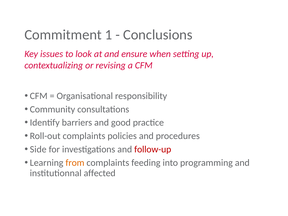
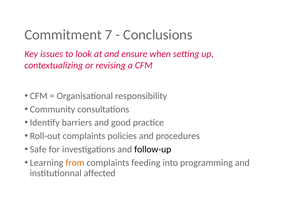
1: 1 -> 7
Side: Side -> Safe
follow-up colour: red -> black
